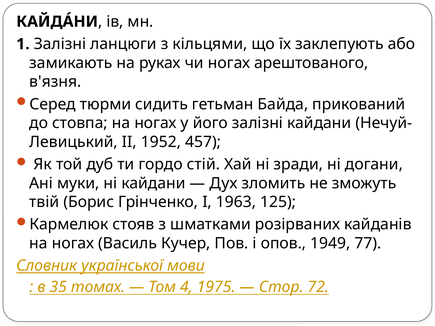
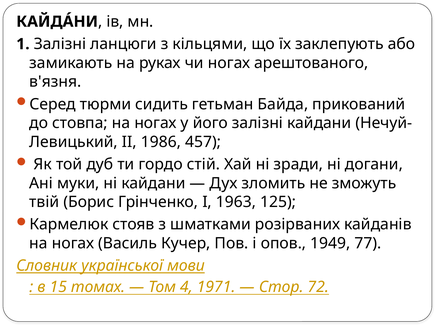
1952: 1952 -> 1986
35: 35 -> 15
1975: 1975 -> 1971
